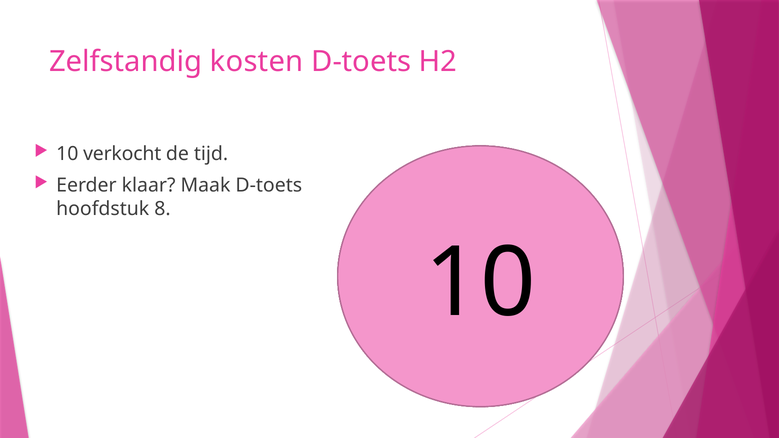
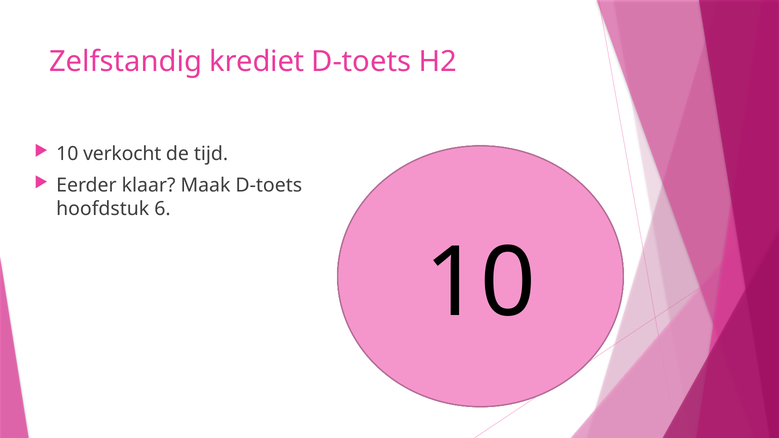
kosten: kosten -> krediet
8: 8 -> 6
